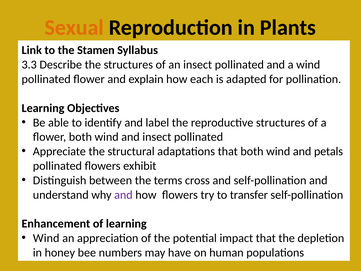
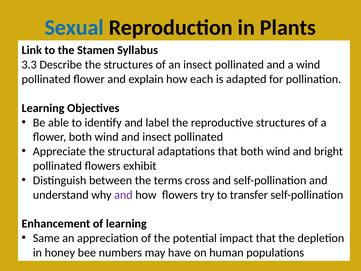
Sexual colour: orange -> blue
petals: petals -> bright
Wind at (46, 238): Wind -> Same
